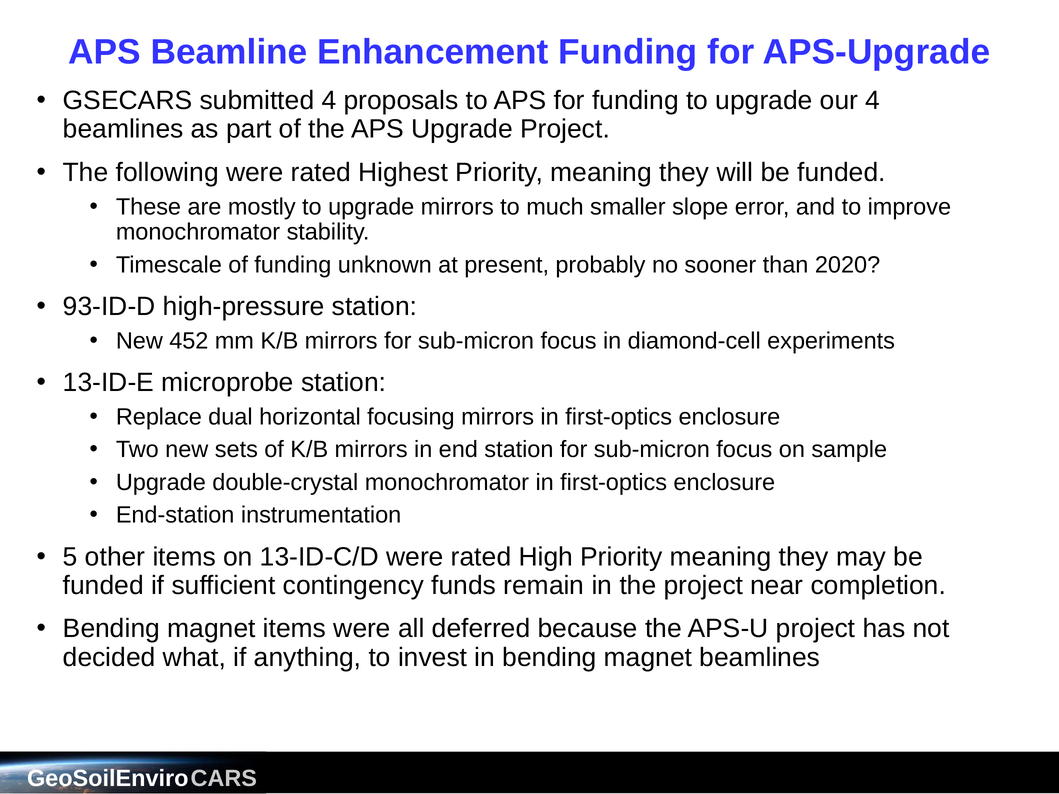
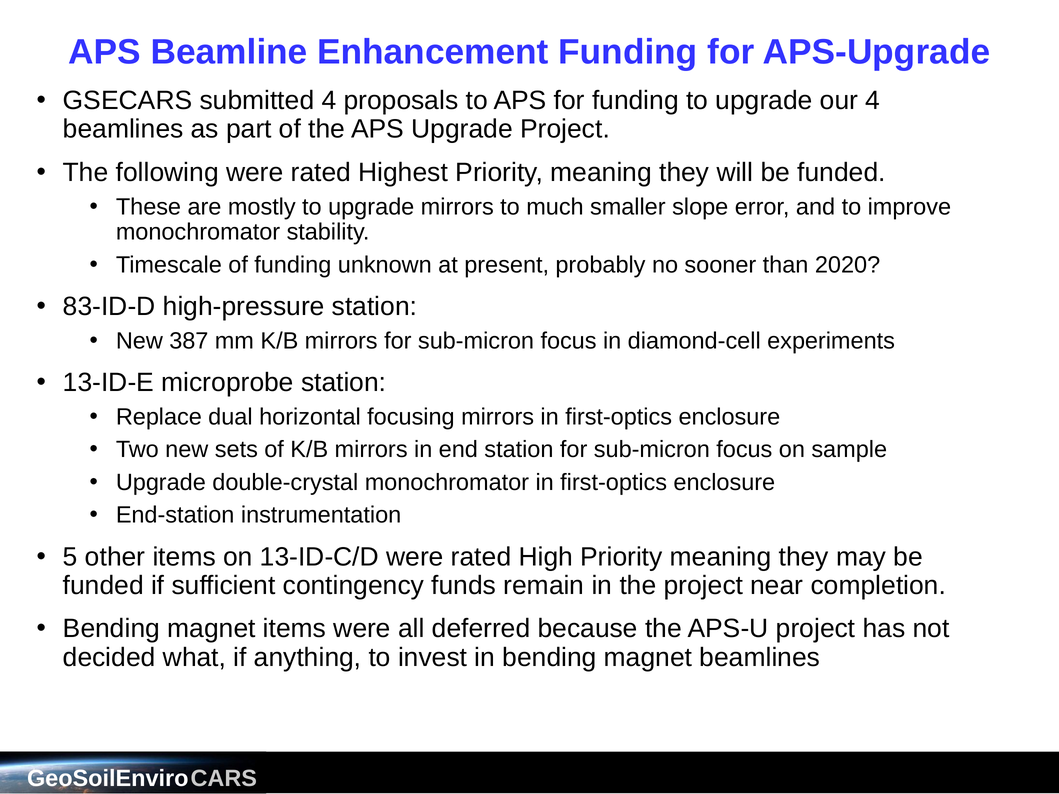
93-ID-D: 93-ID-D -> 83-ID-D
452: 452 -> 387
